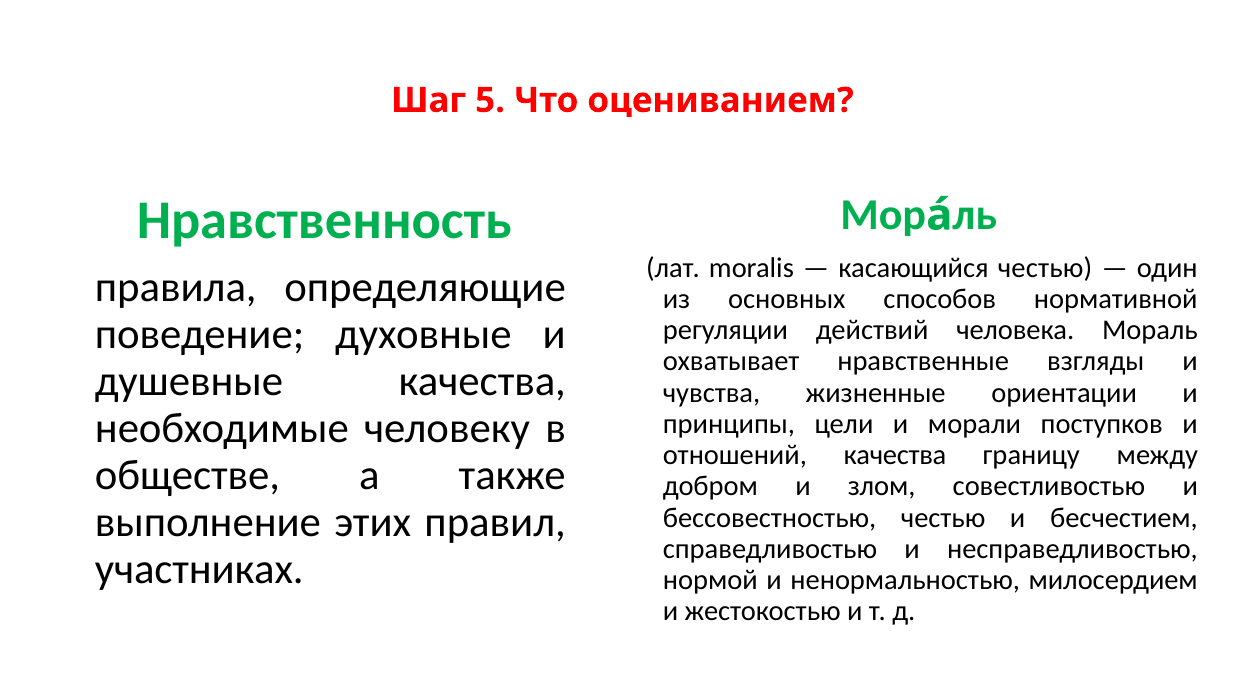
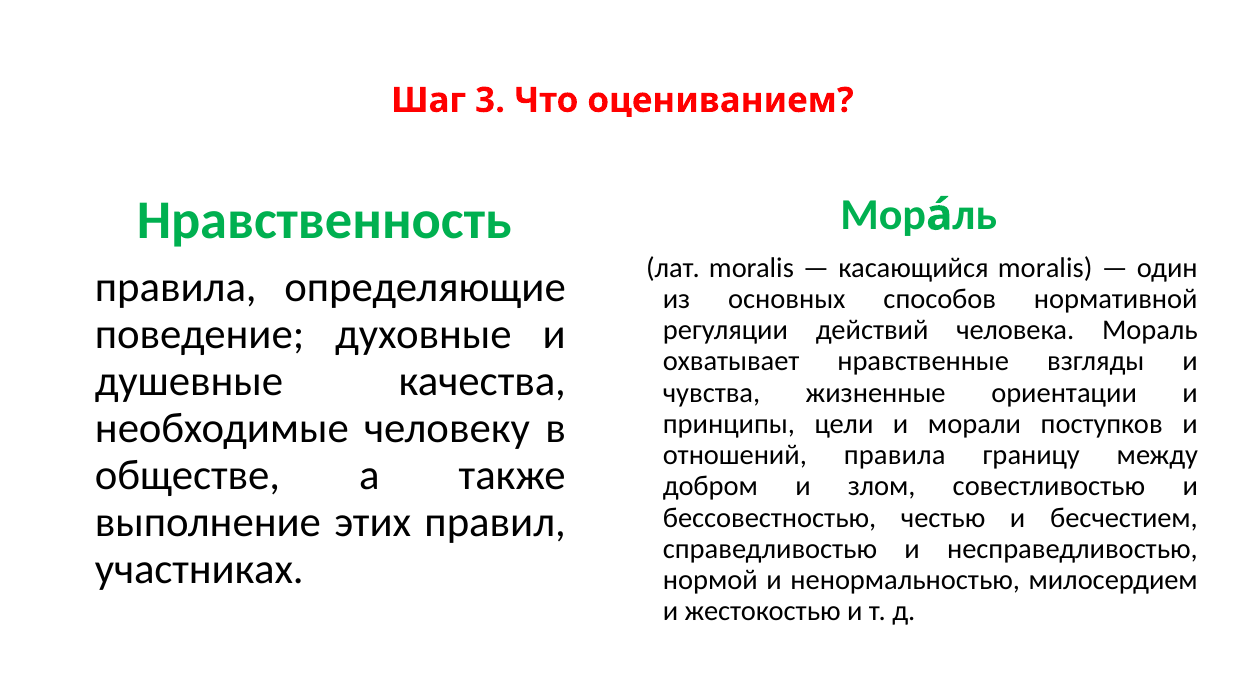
5: 5 -> 3
касающийся честью: честью -> moralis
отношений качества: качества -> правила
